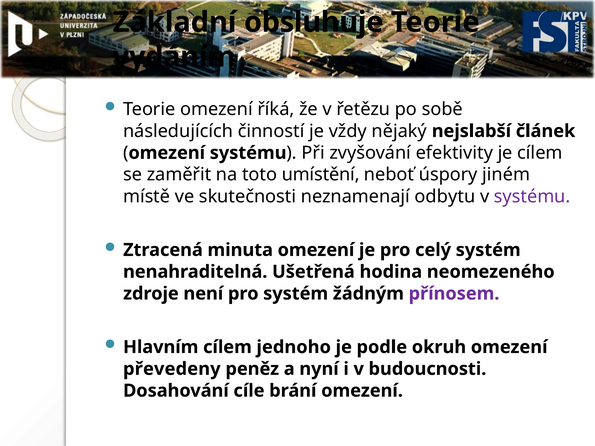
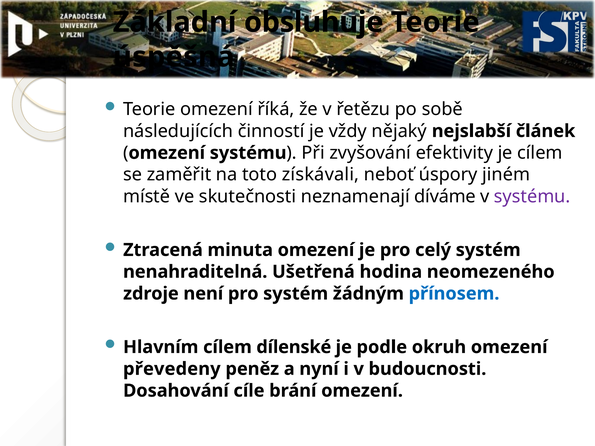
vydáním: vydáním -> úspěšná
umístění: umístění -> získávali
odbytu: odbytu -> díváme
přínosem colour: purple -> blue
jednoho: jednoho -> dílenské
